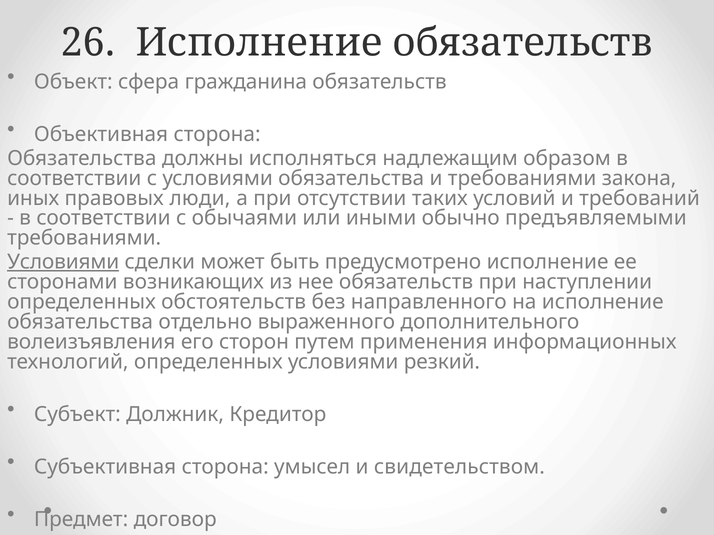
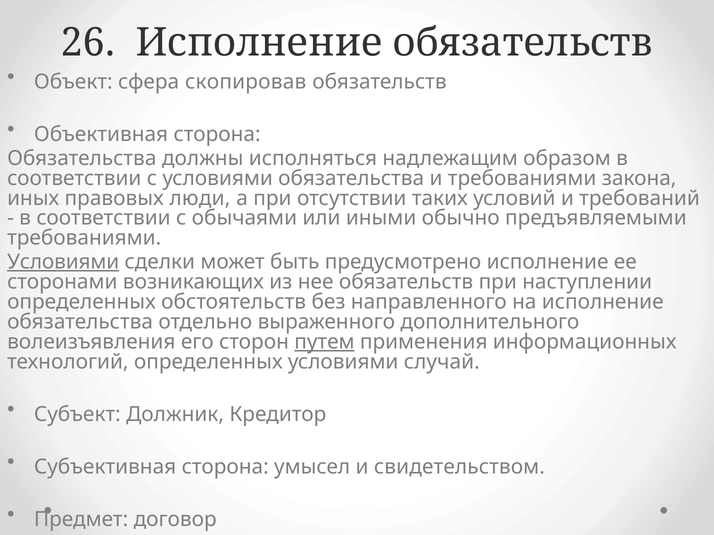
гражданина: гражданина -> скопировав
путем underline: none -> present
резкий: резкий -> случай
